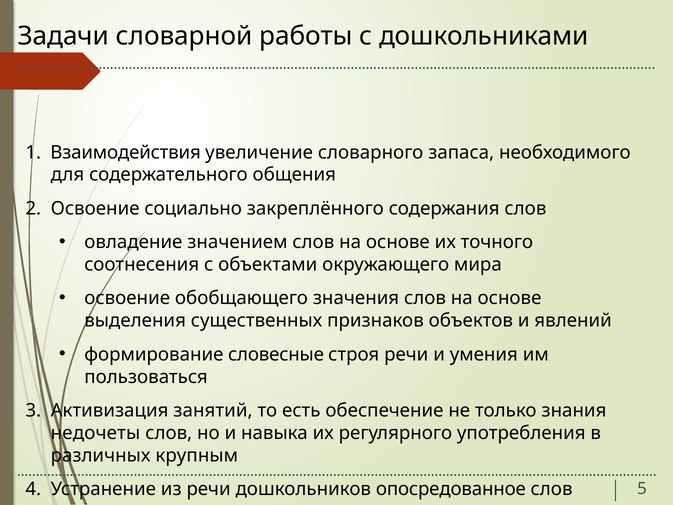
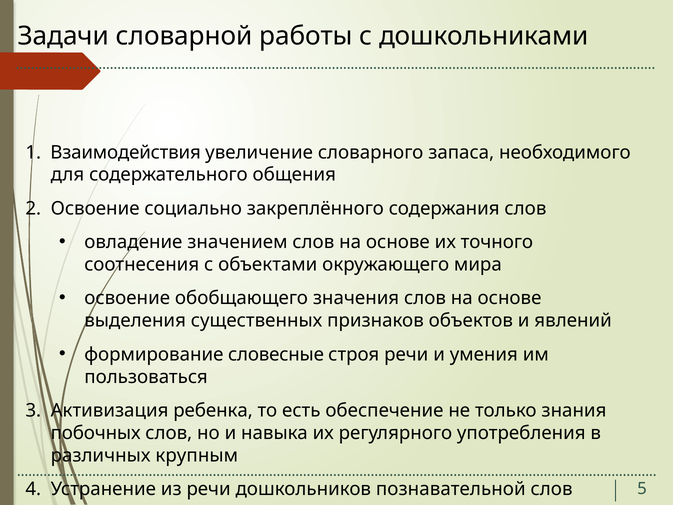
занятий: занятий -> ребенка
недочеты: недочеты -> побочных
опосредованное: опосредованное -> познавательной
